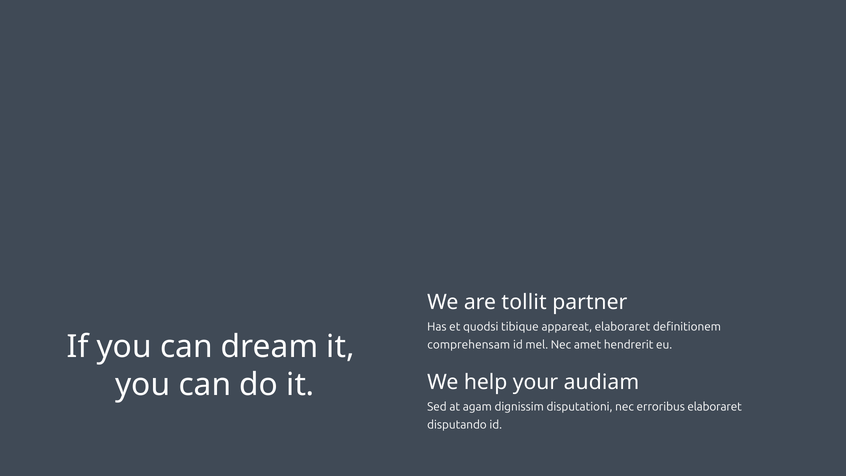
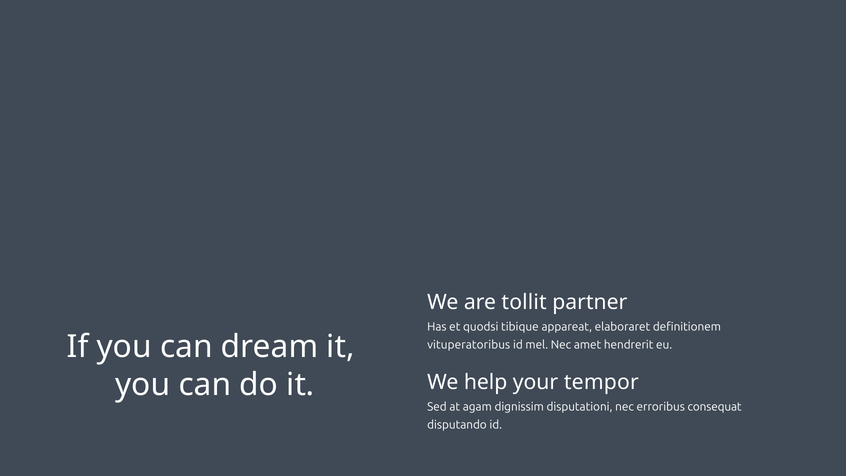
comprehensam: comprehensam -> vituperatoribus
audiam: audiam -> tempor
erroribus elaboraret: elaboraret -> consequat
